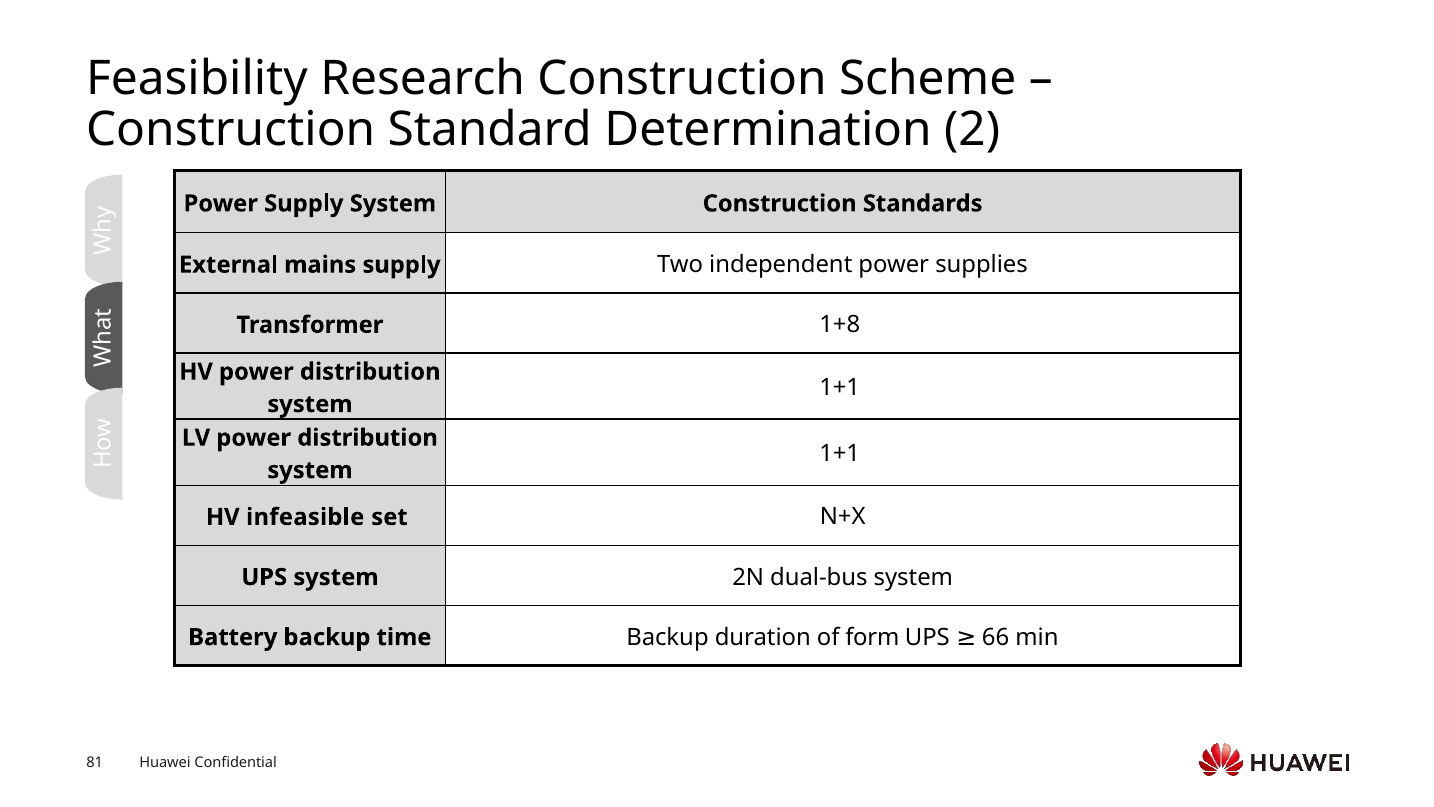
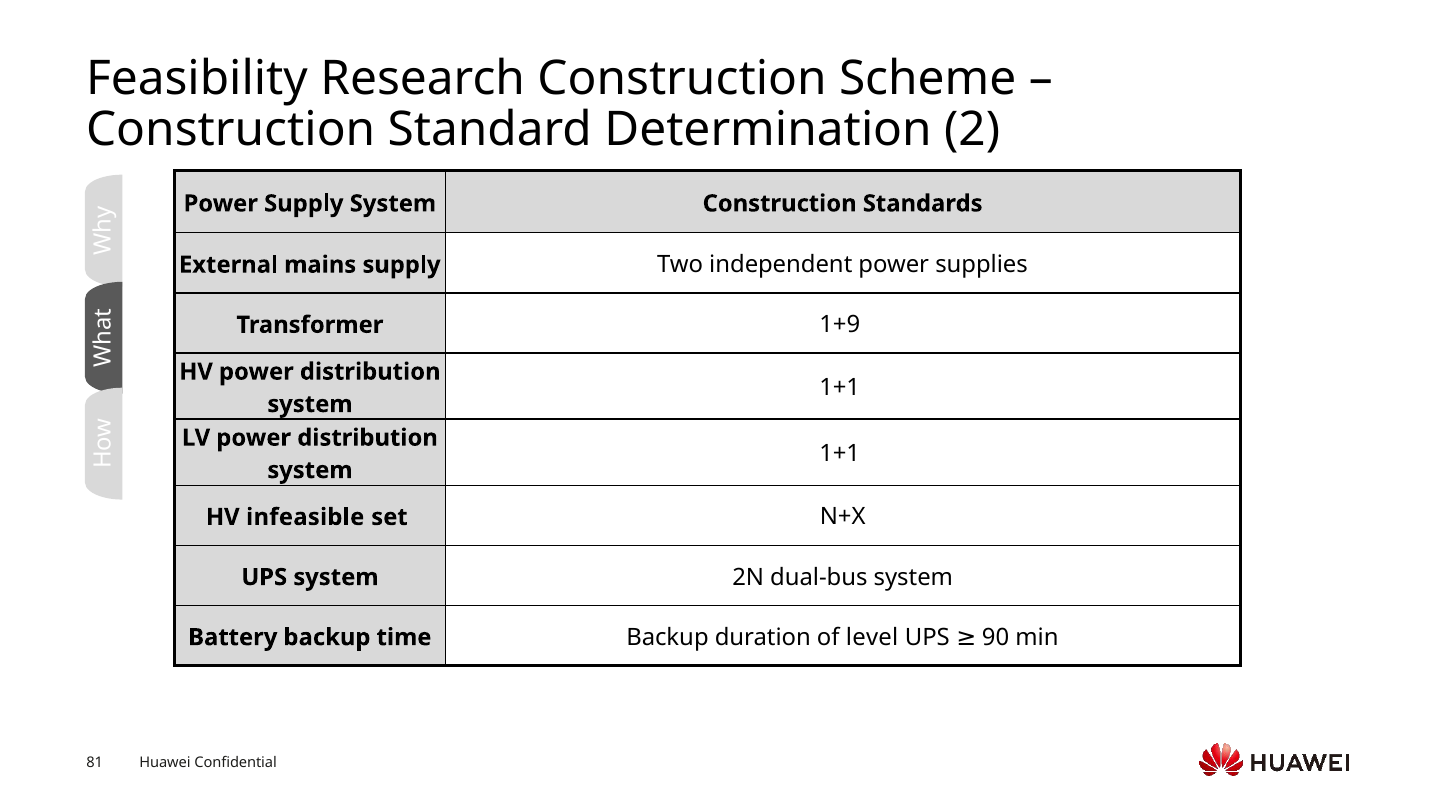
1+8: 1+8 -> 1+9
form: form -> level
66: 66 -> 90
